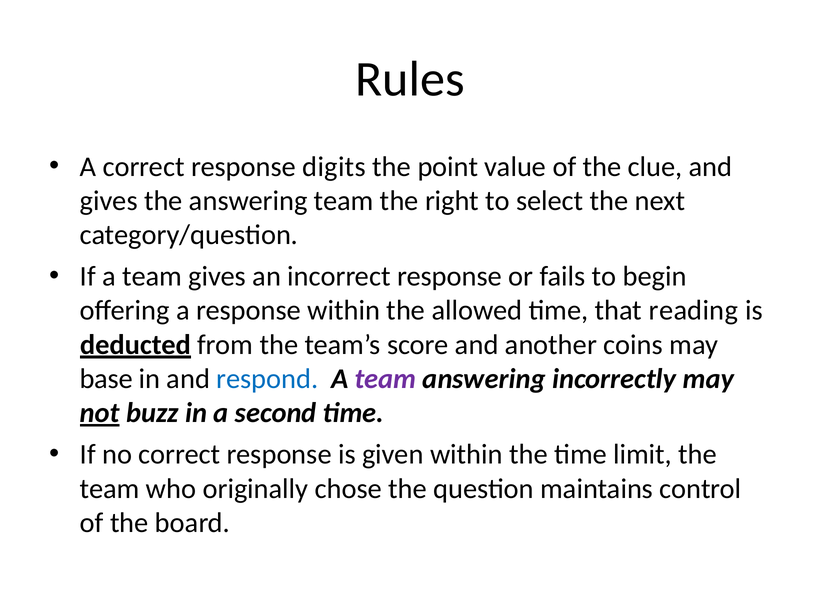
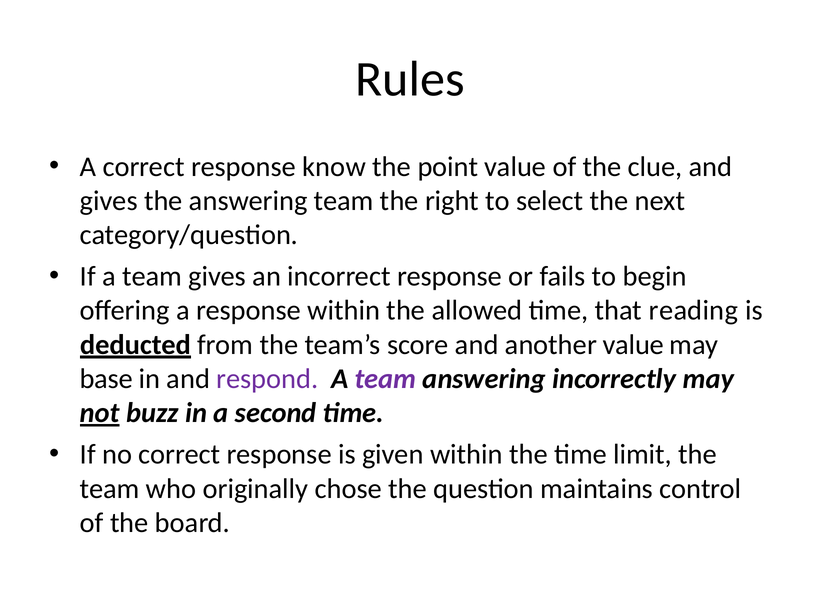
digits: digits -> know
another coins: coins -> value
respond colour: blue -> purple
